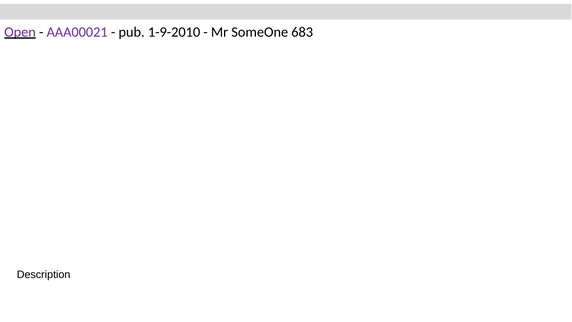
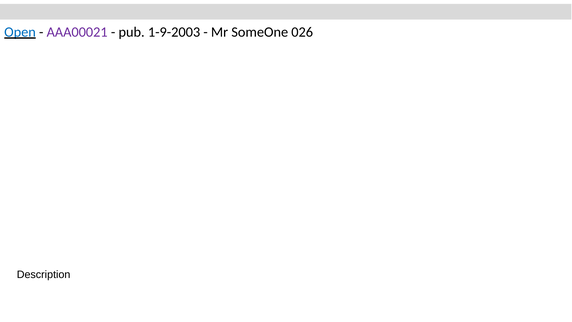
Open colour: purple -> blue
1-9-2010: 1-9-2010 -> 1-9-2003
683: 683 -> 026
